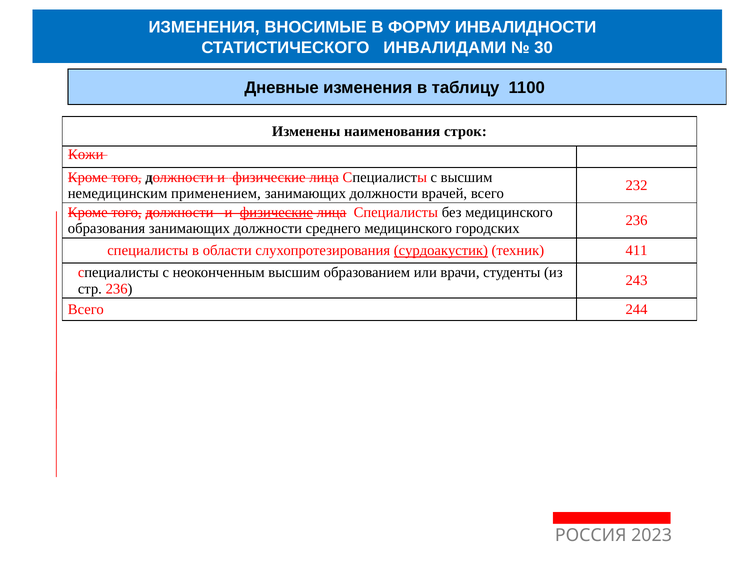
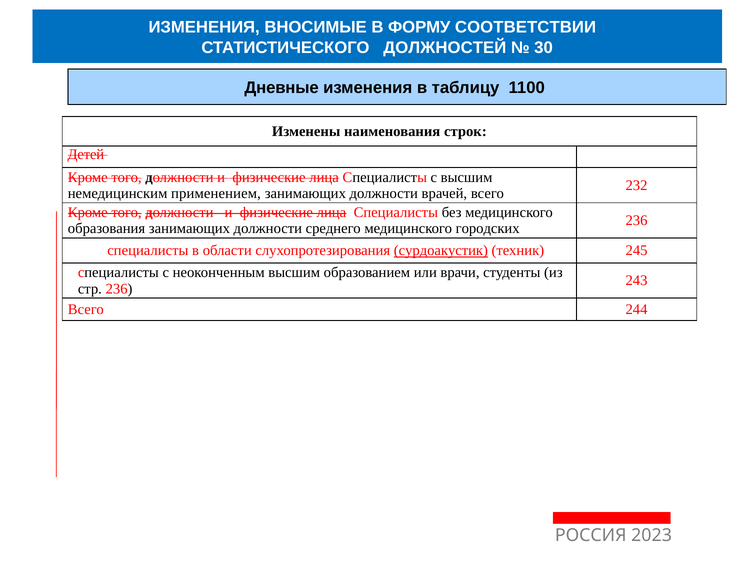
ИНВАЛИДНОСТИ: ИНВАЛИДНОСТИ -> СООТВЕТСТВИИ
ИНВАЛИДАМИ: ИНВАЛИДАМИ -> ДОЛЖНОСТЕЙ
Кожи: Кожи -> Детей
физические at (276, 212) underline: present -> none
411: 411 -> 245
